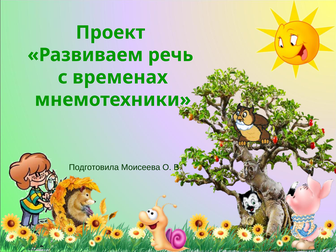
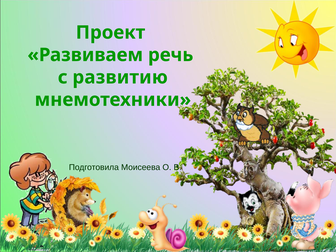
временах: временах -> развитию
